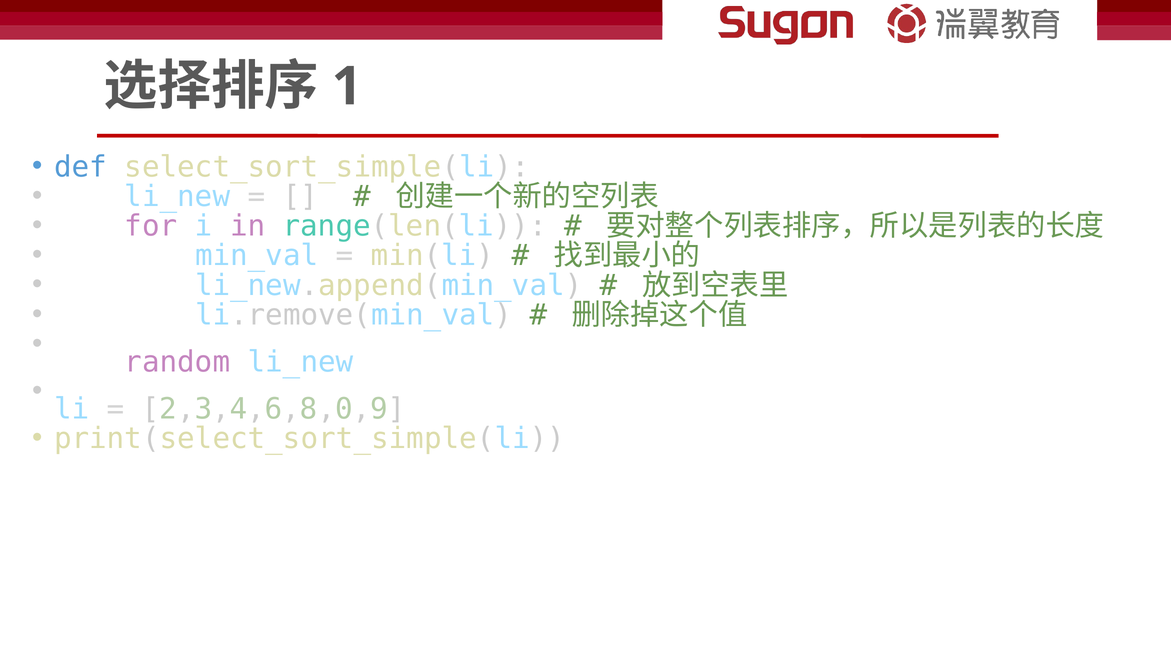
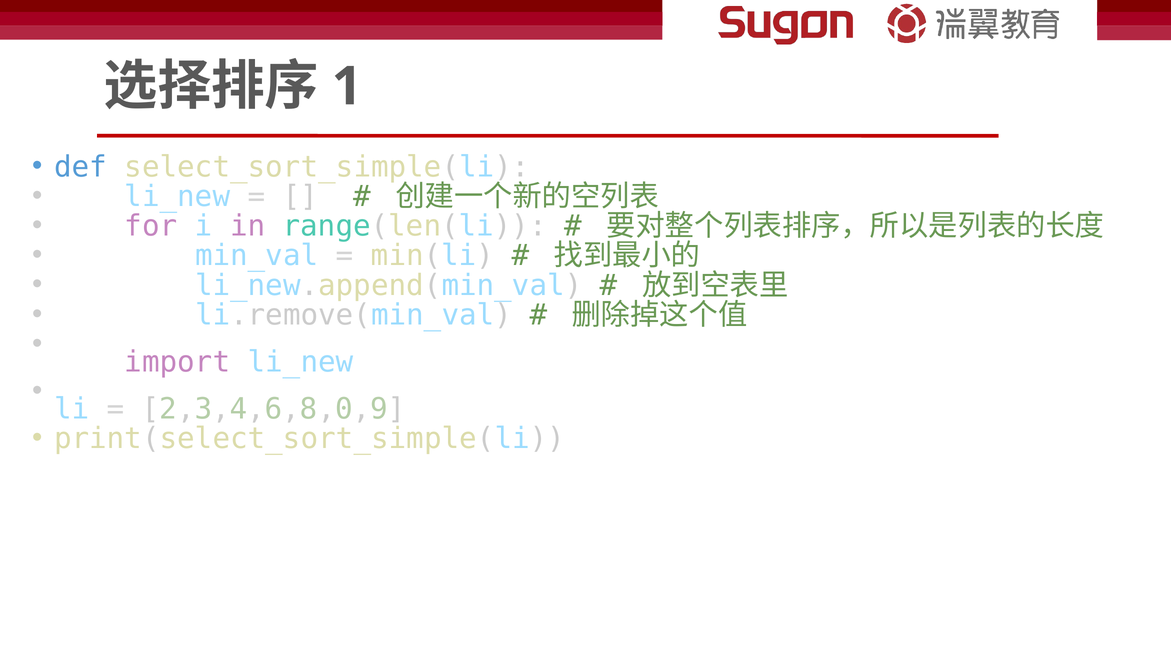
random: random -> import
